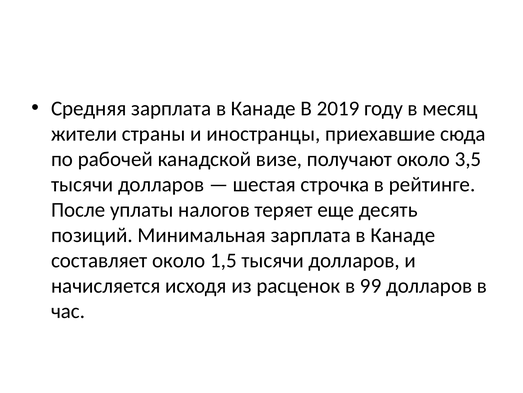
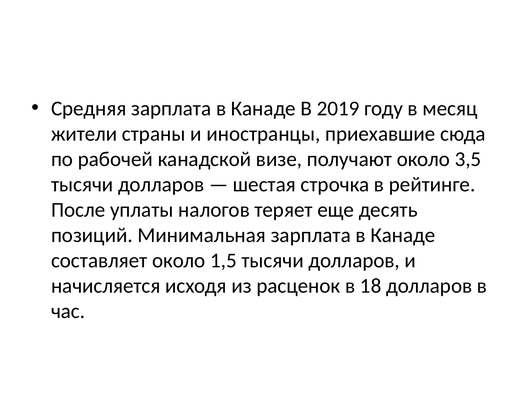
99: 99 -> 18
